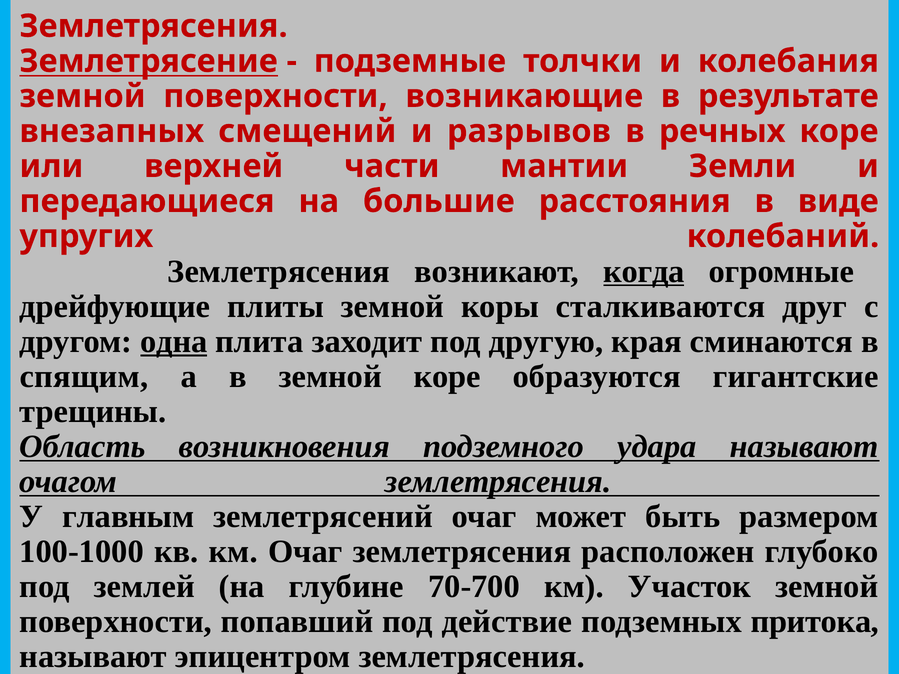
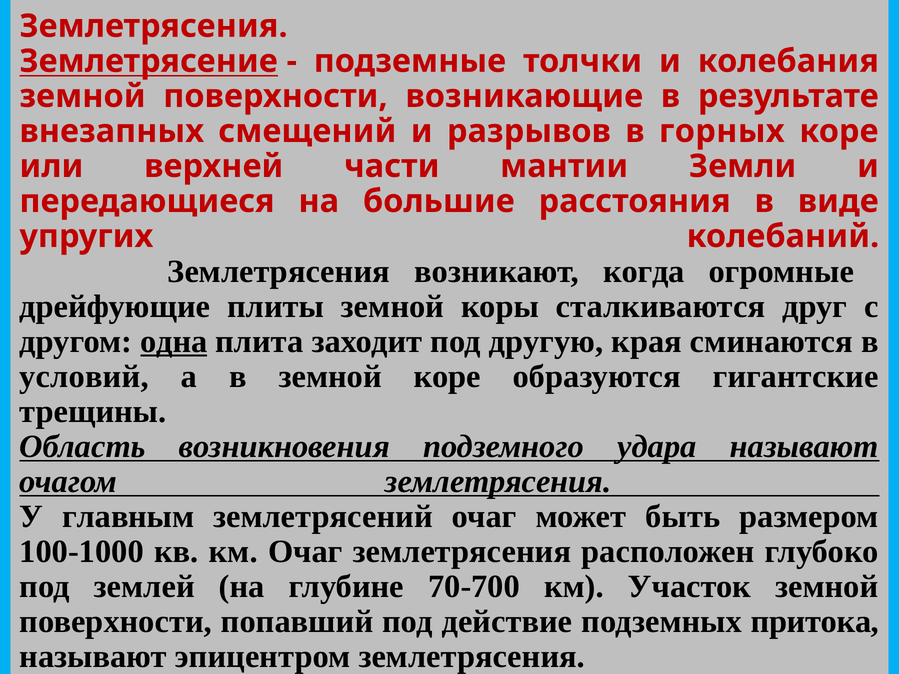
речных: речных -> горных
когда underline: present -> none
спящим: спящим -> условий
